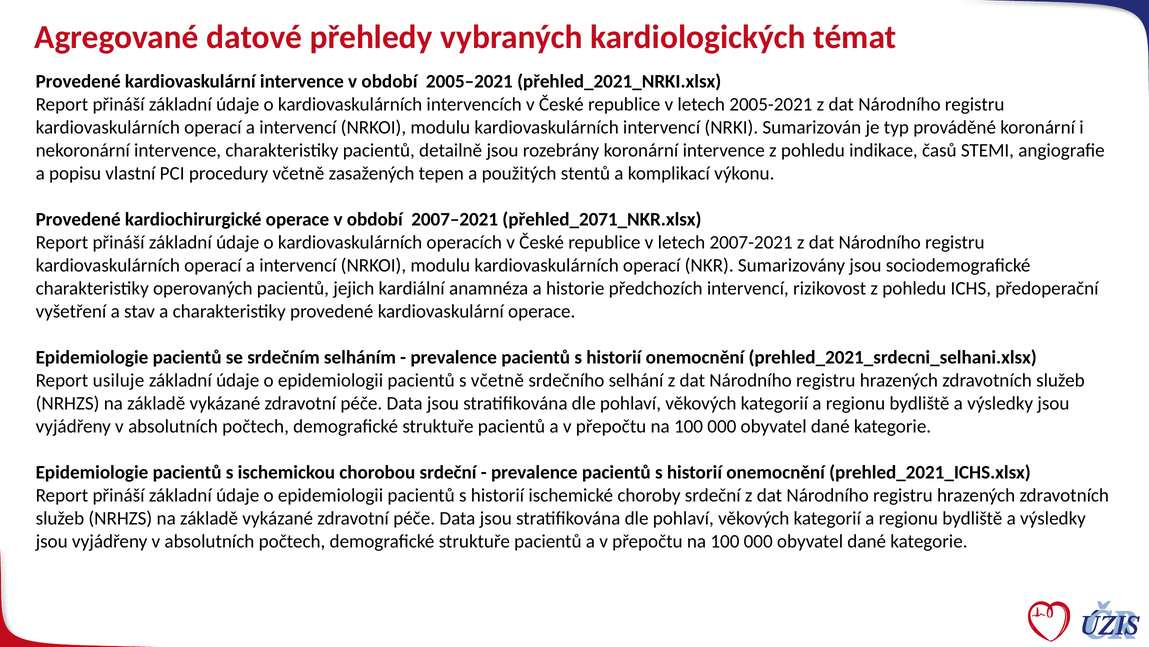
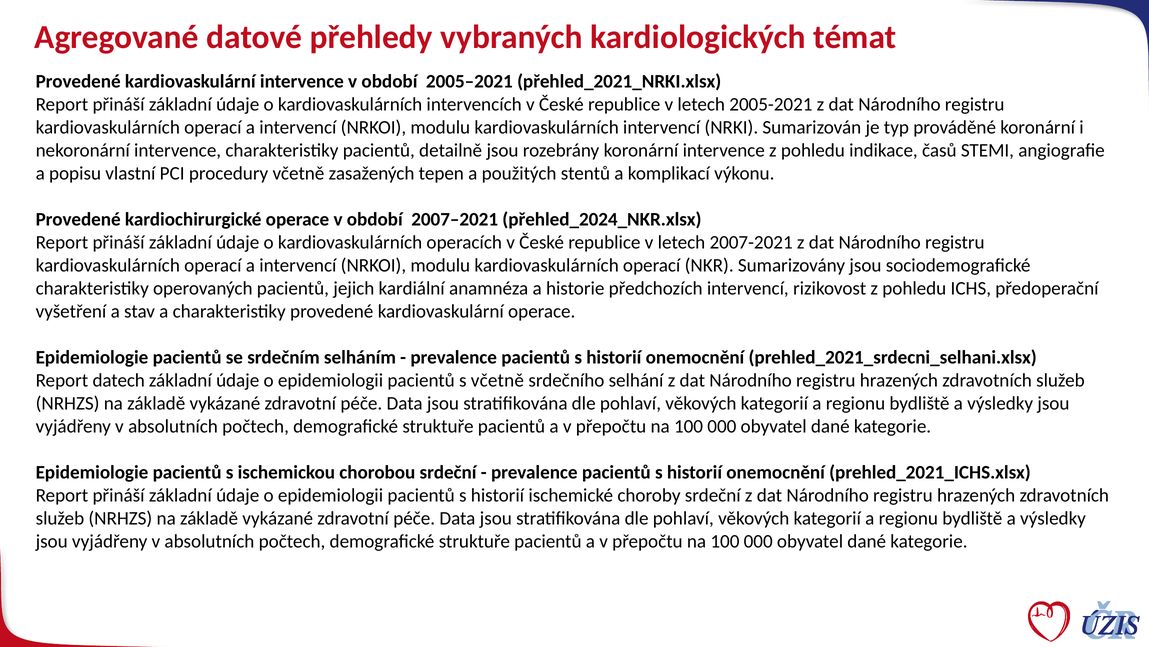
přehled_2071_NKR.xlsx: přehled_2071_NKR.xlsx -> přehled_2024_NKR.xlsx
usiluje: usiluje -> datech
